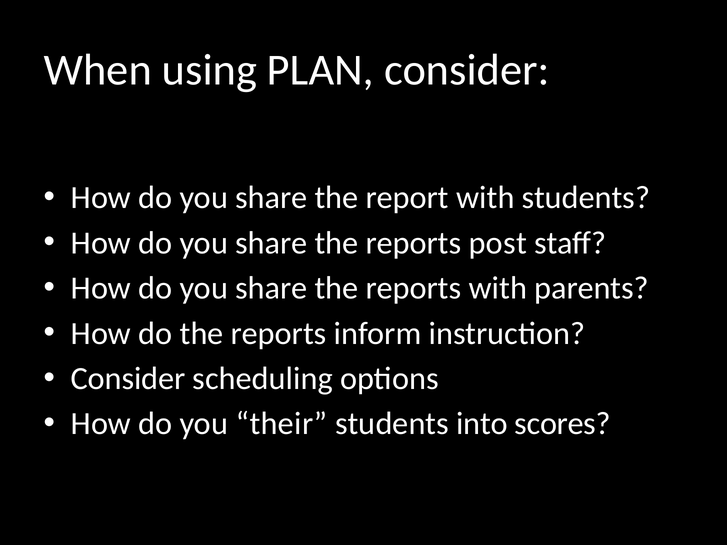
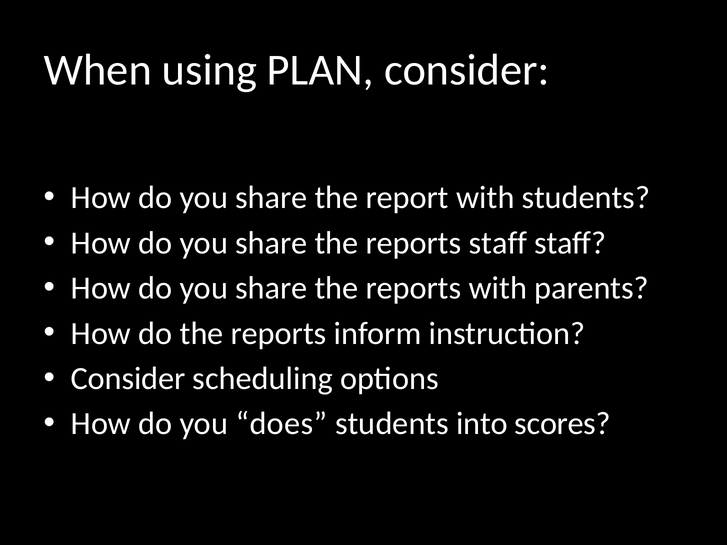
reports post: post -> staff
their: their -> does
